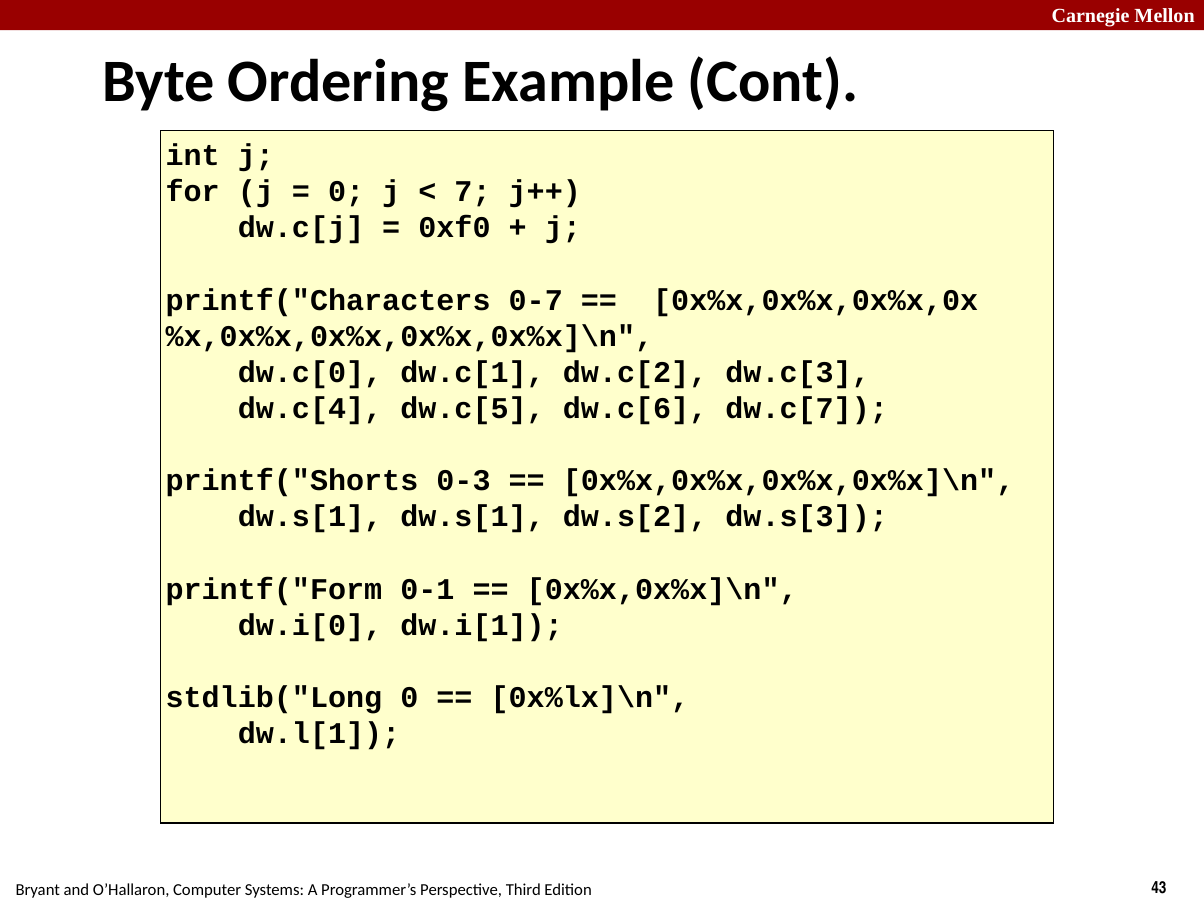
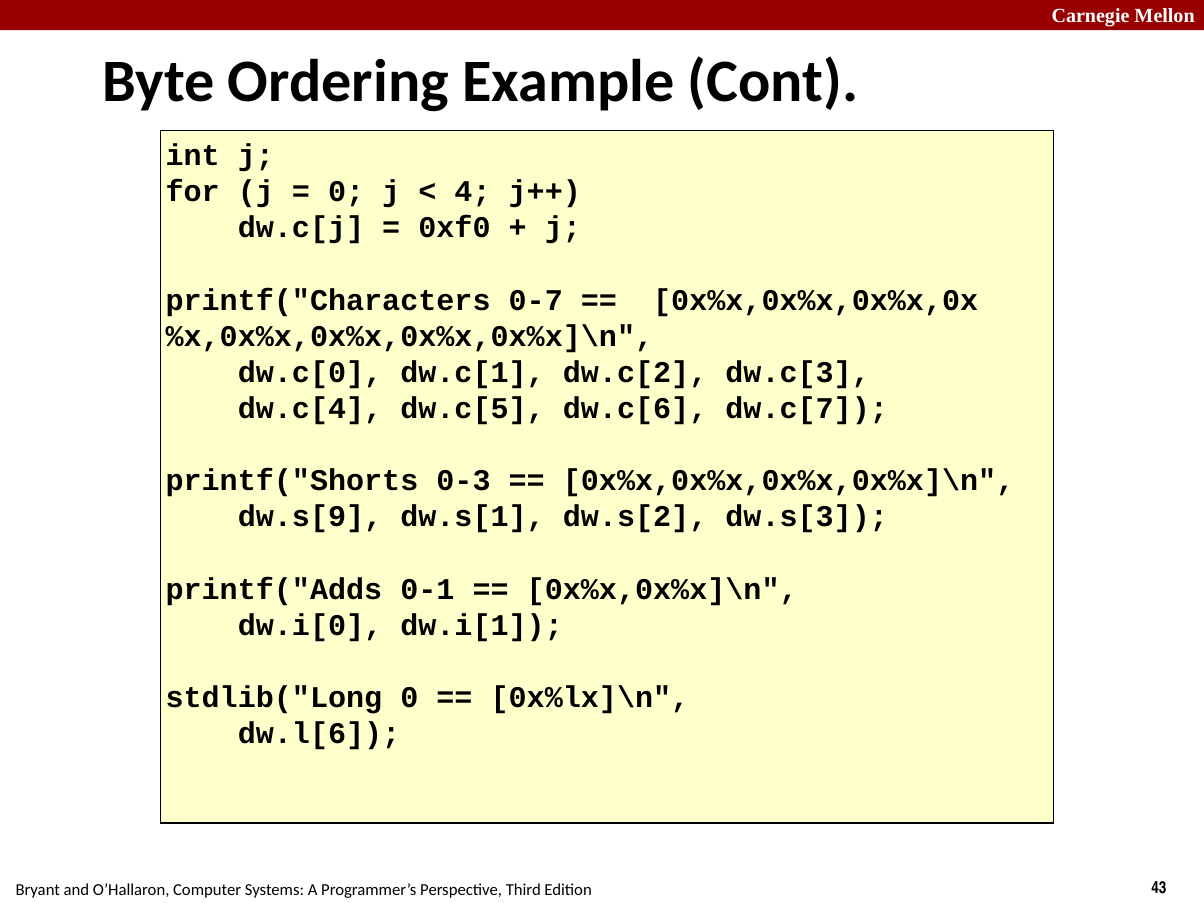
7: 7 -> 4
dw.s[1 at (310, 517): dw.s[1 -> dw.s[9
printf("Form: printf("Form -> printf("Adds
dw.l[1: dw.l[1 -> dw.l[6
